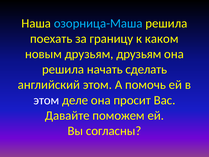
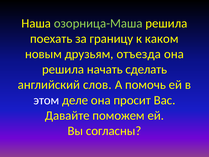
озорница-Маша colour: light blue -> light green
друзьям друзьям: друзьям -> отъезда
английский этом: этом -> слов
